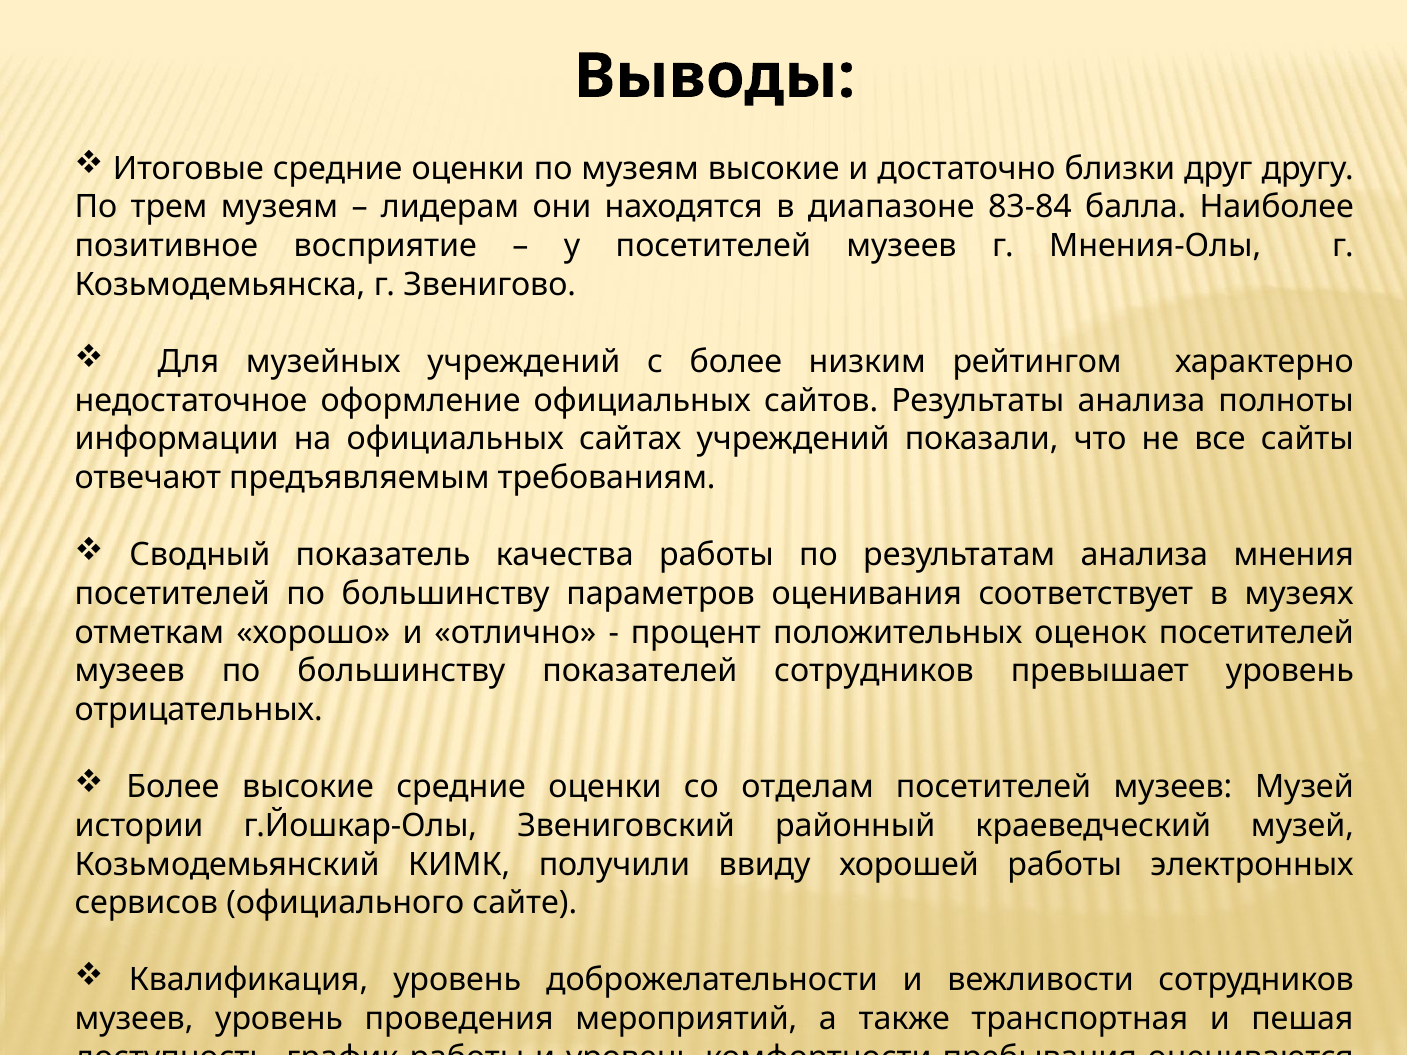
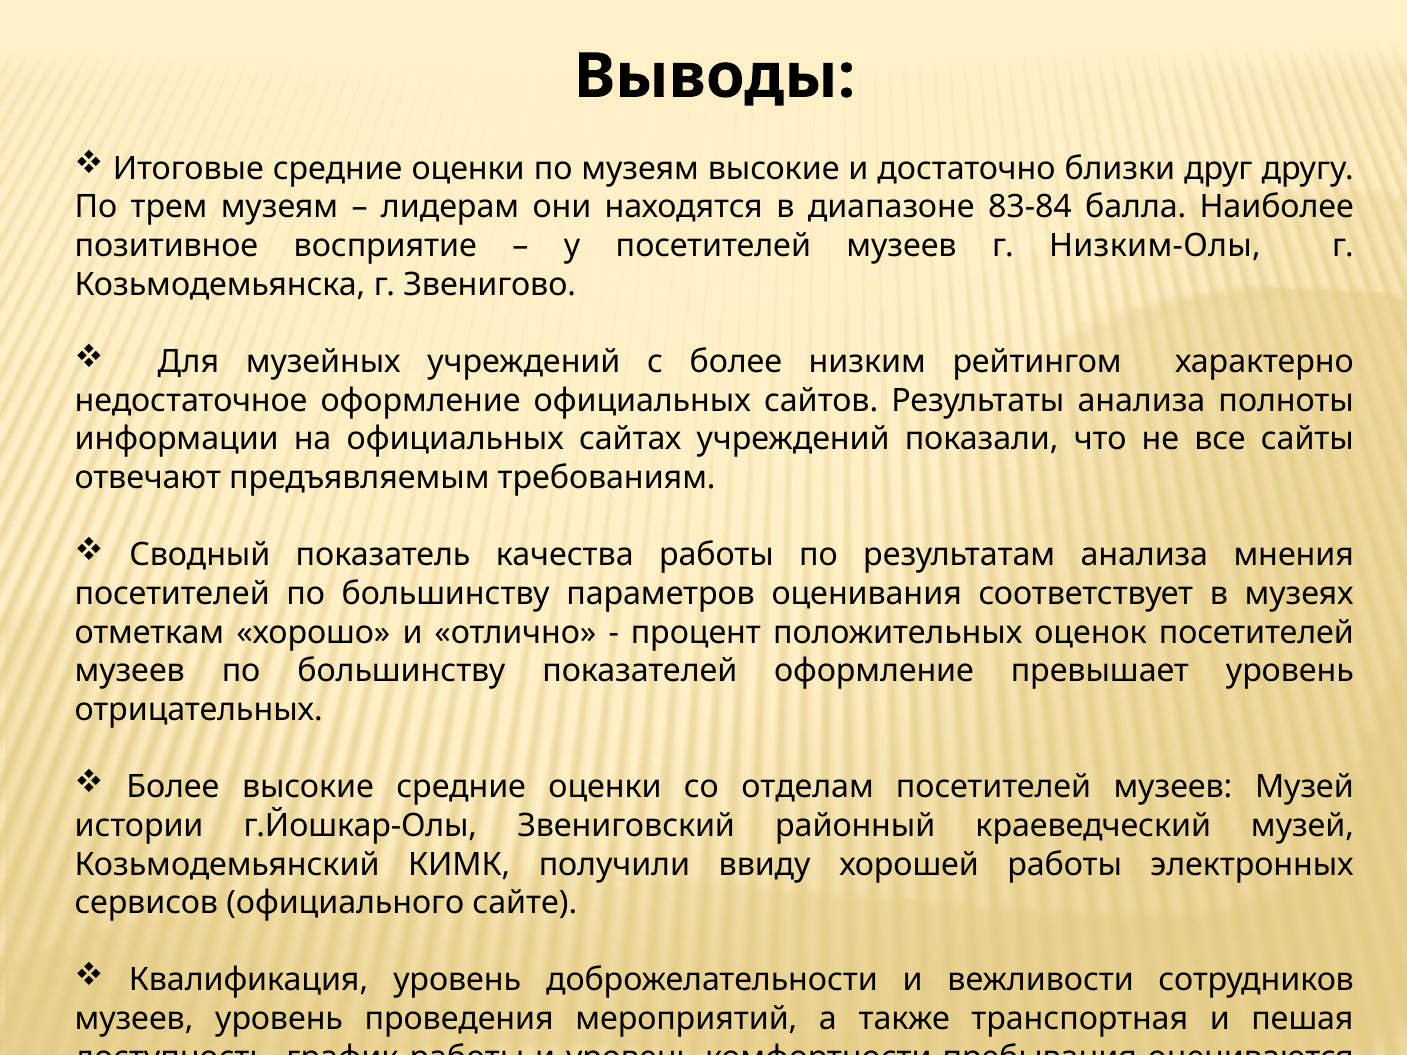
Мнения-Олы: Мнения-Олы -> Низким-Олы
показателей сотрудников: сотрудников -> оформление
